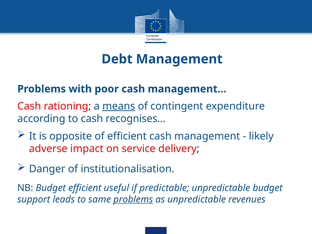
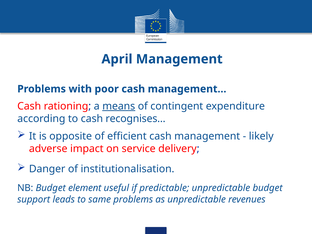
Debt: Debt -> April
Budget efficient: efficient -> element
problems at (133, 199) underline: present -> none
